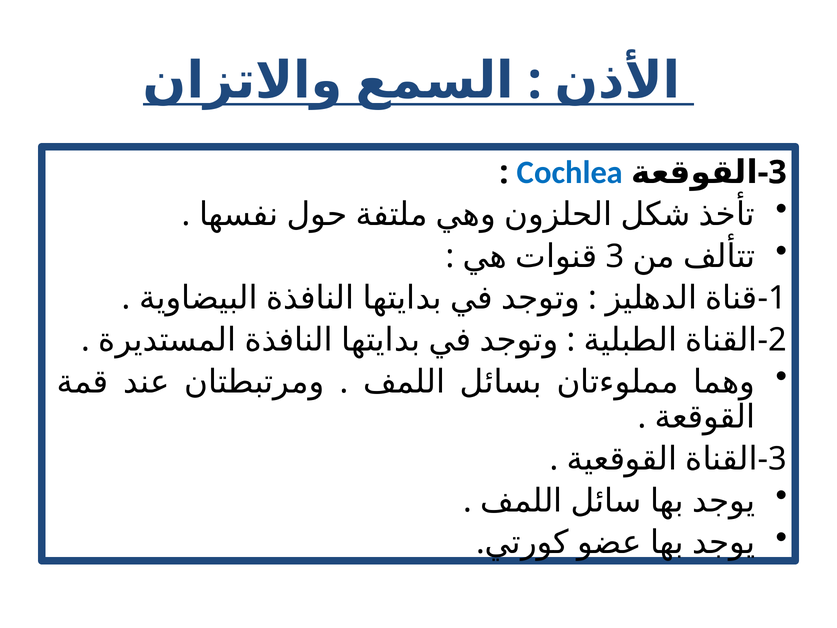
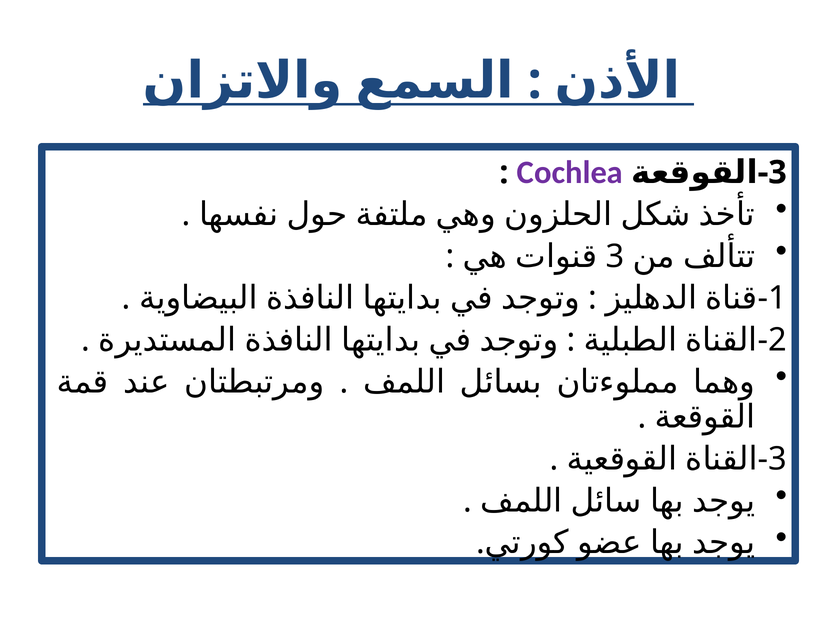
Cochlea colour: blue -> purple
